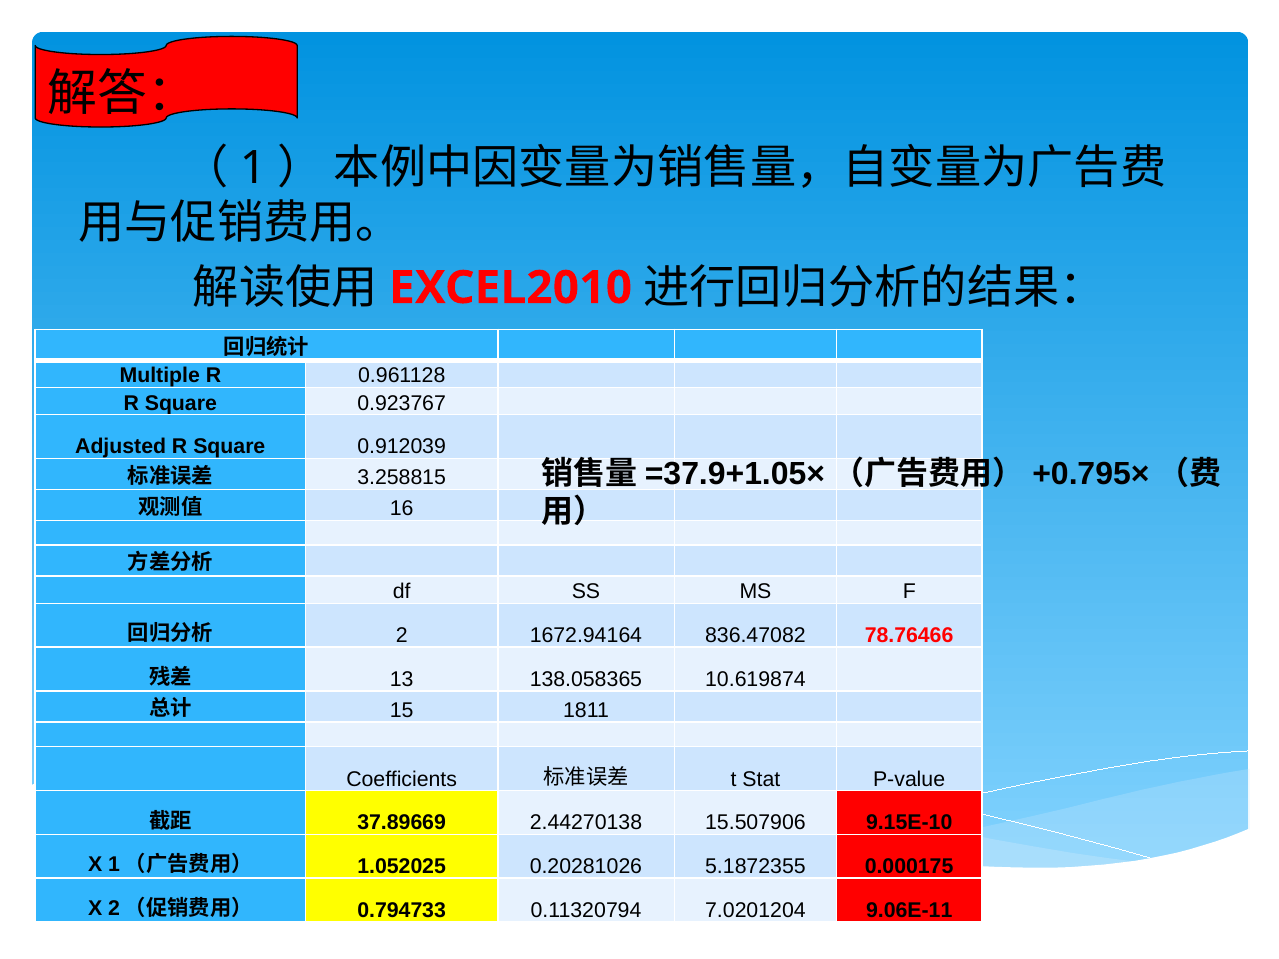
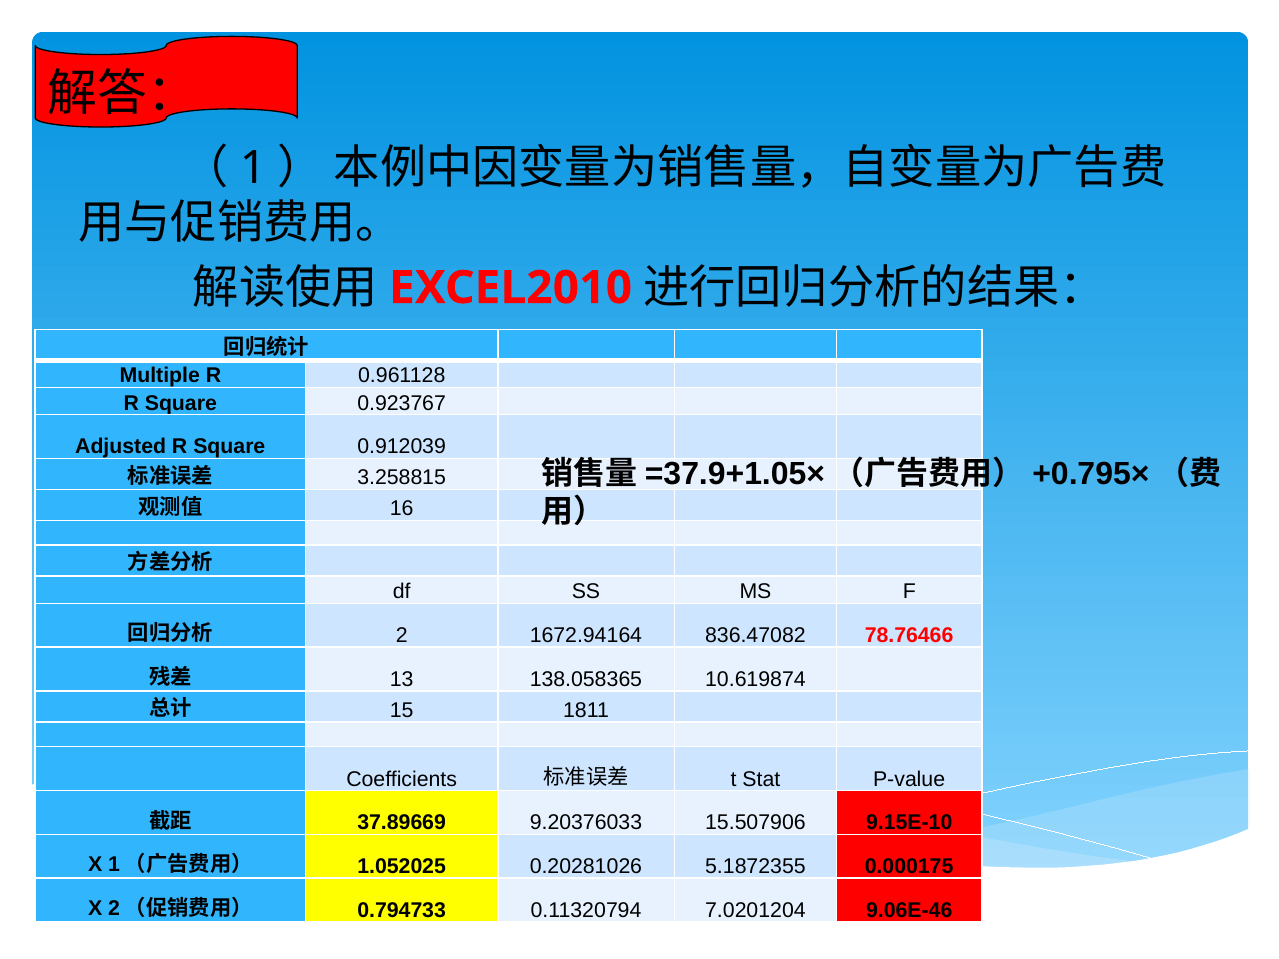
2.44270138: 2.44270138 -> 9.20376033
9.06E-11: 9.06E-11 -> 9.06E-46
